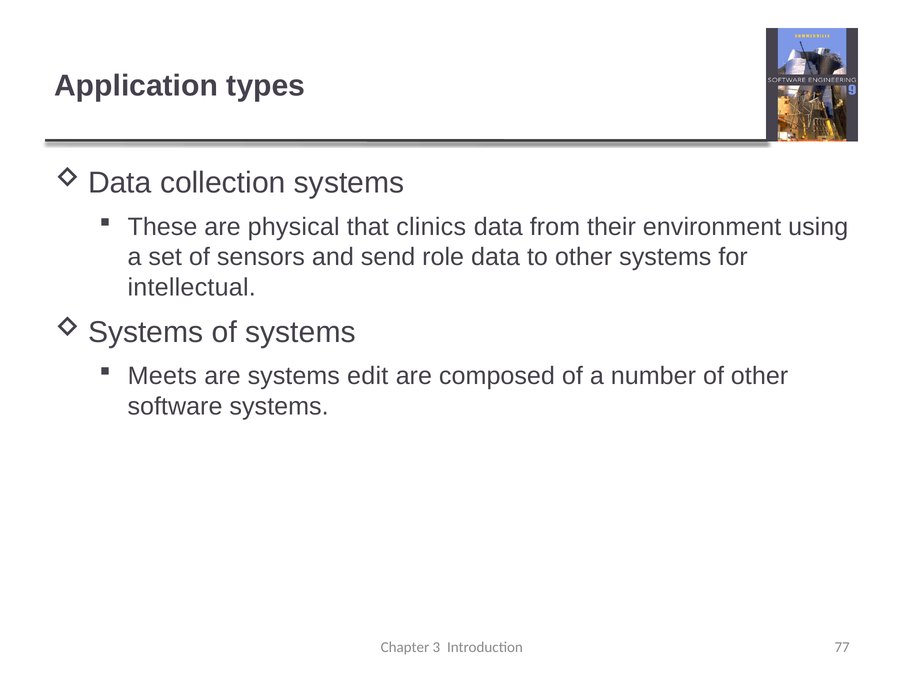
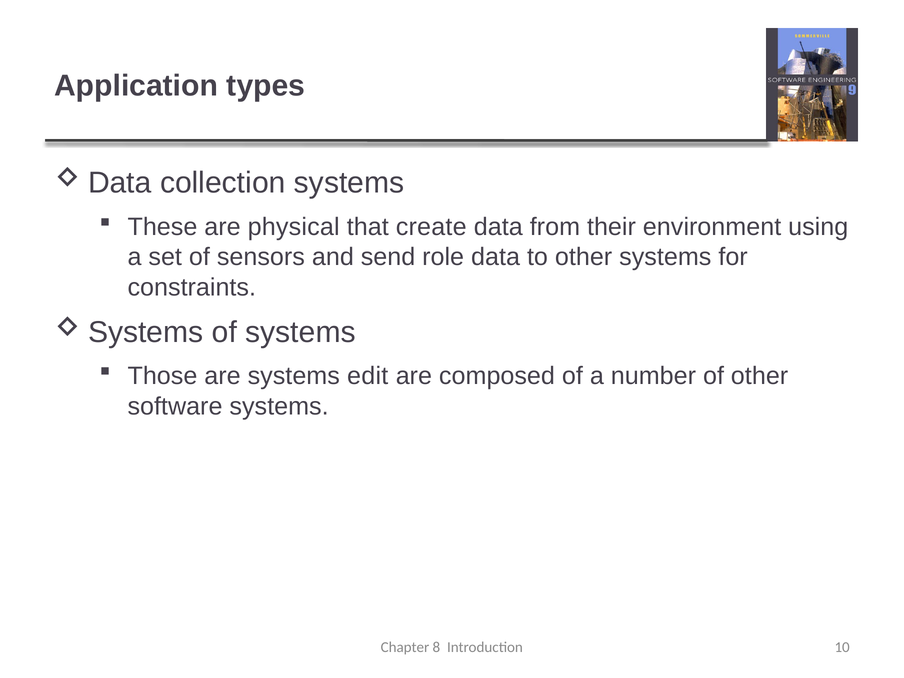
clinics: clinics -> create
intellectual: intellectual -> constraints
Meets: Meets -> Those
3: 3 -> 8
77: 77 -> 10
